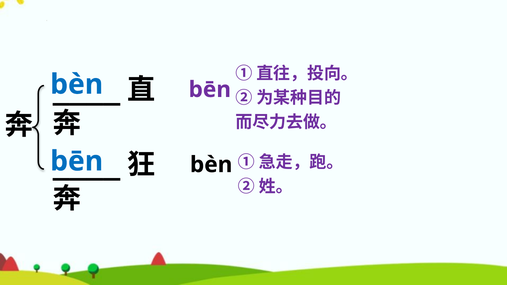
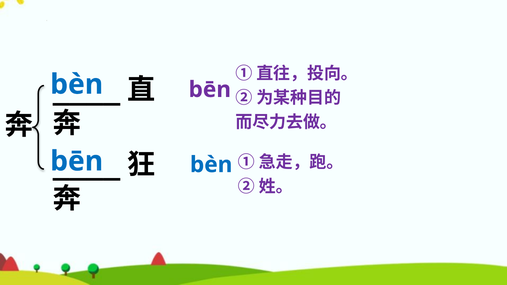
bèn at (211, 165) colour: black -> blue
